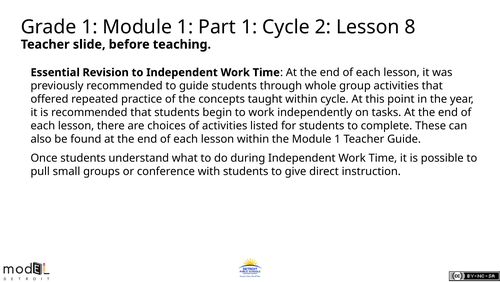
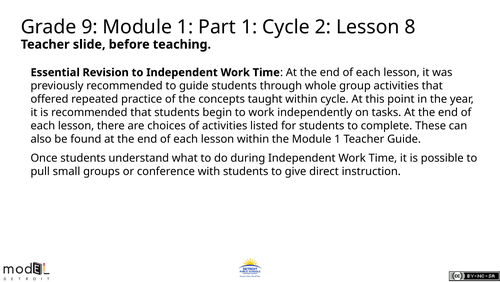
Grade 1: 1 -> 9
